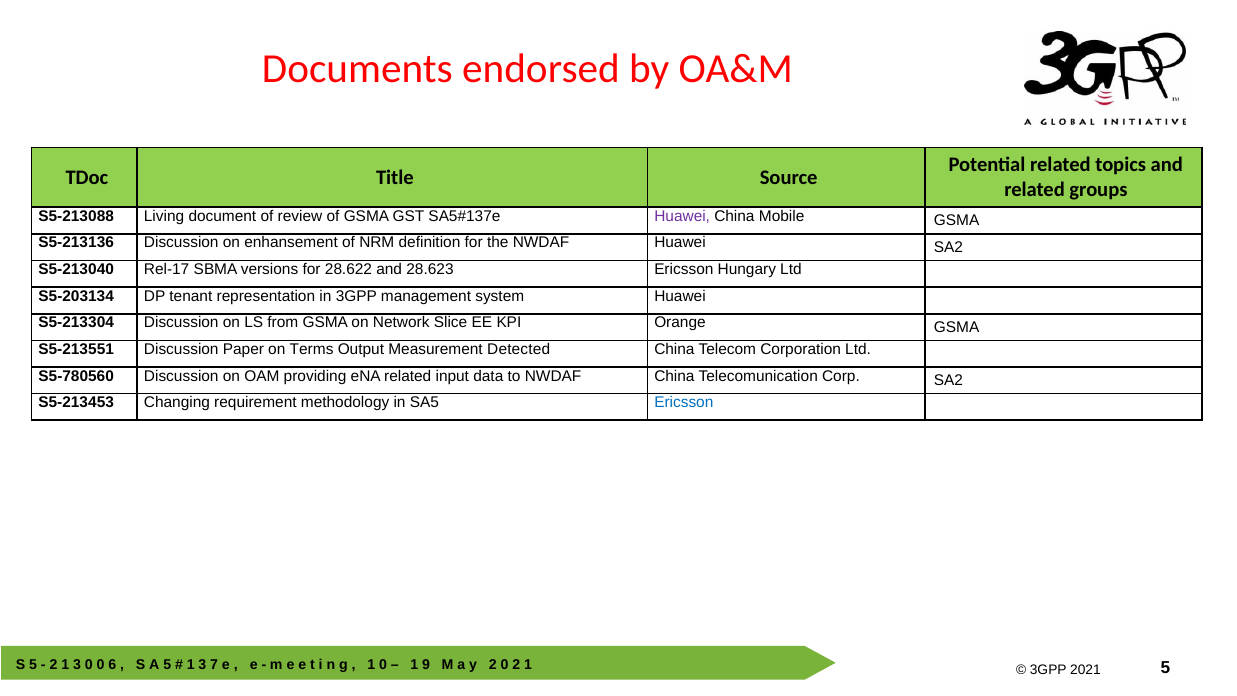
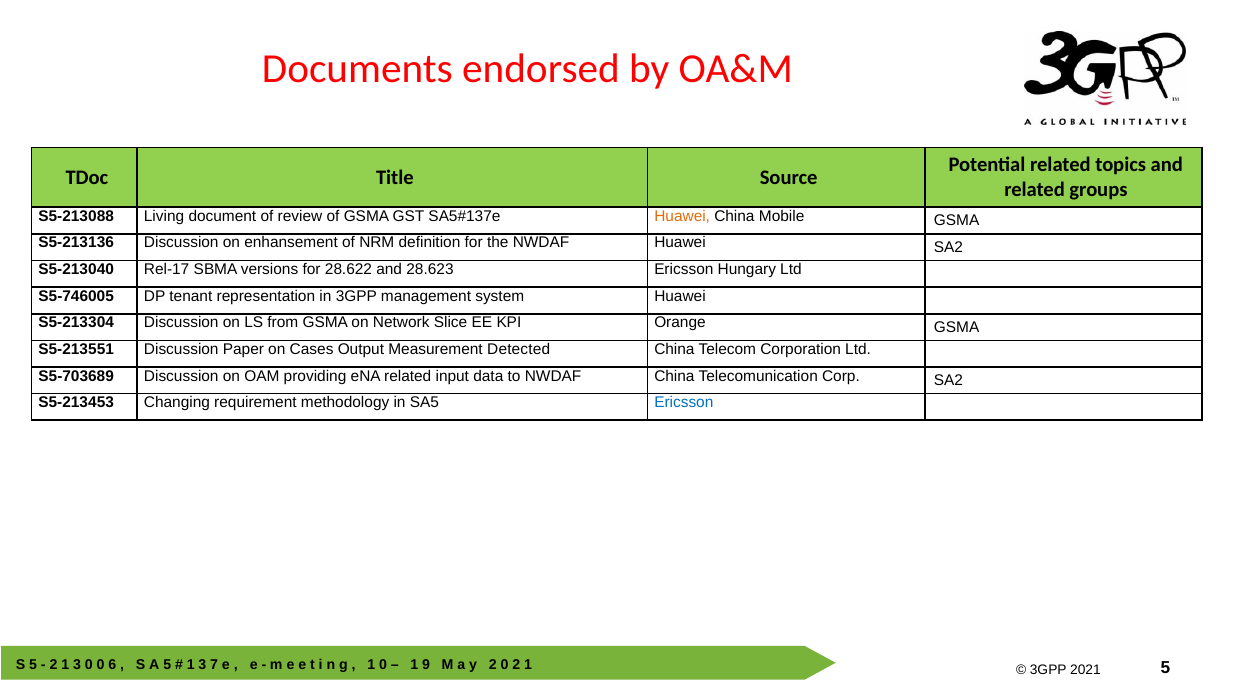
Huawei at (682, 216) colour: purple -> orange
S5-203134: S5-203134 -> S5-746005
Terms: Terms -> Cases
S5-780560: S5-780560 -> S5-703689
